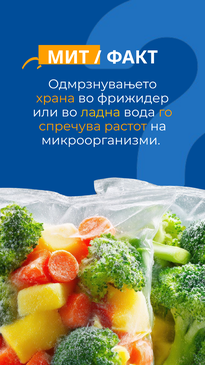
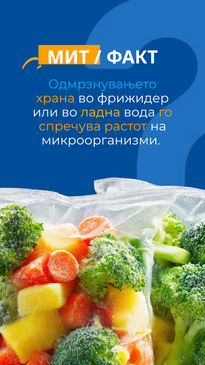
Одмрзнувањето colour: white -> light blue
